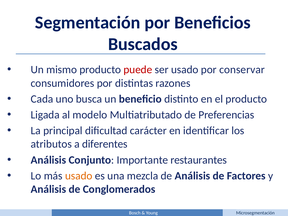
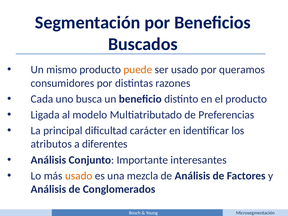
puede colour: red -> orange
conservar: conservar -> queramos
restaurantes: restaurantes -> interesantes
